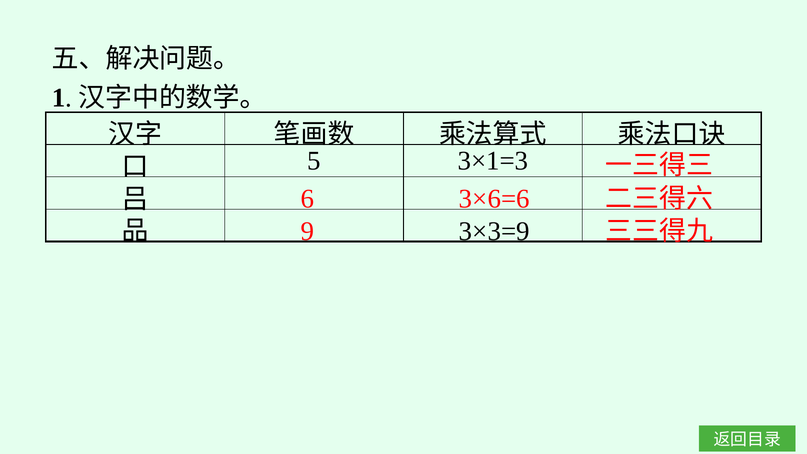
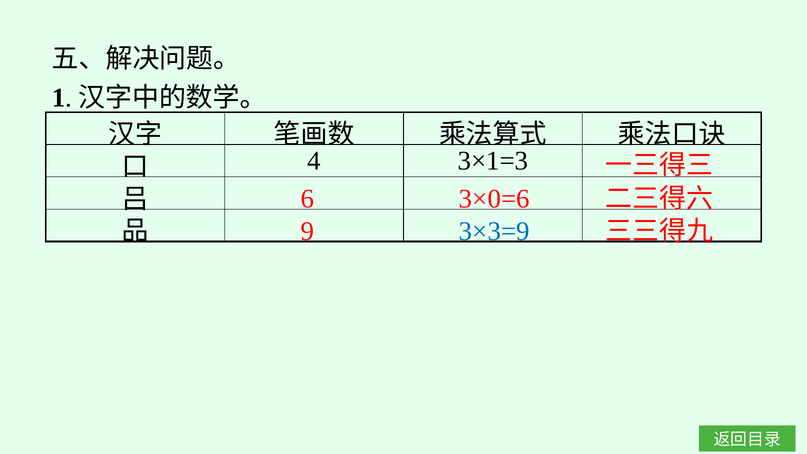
5: 5 -> 4
3×6=6: 3×6=6 -> 3×0=6
3×3=9 colour: black -> blue
